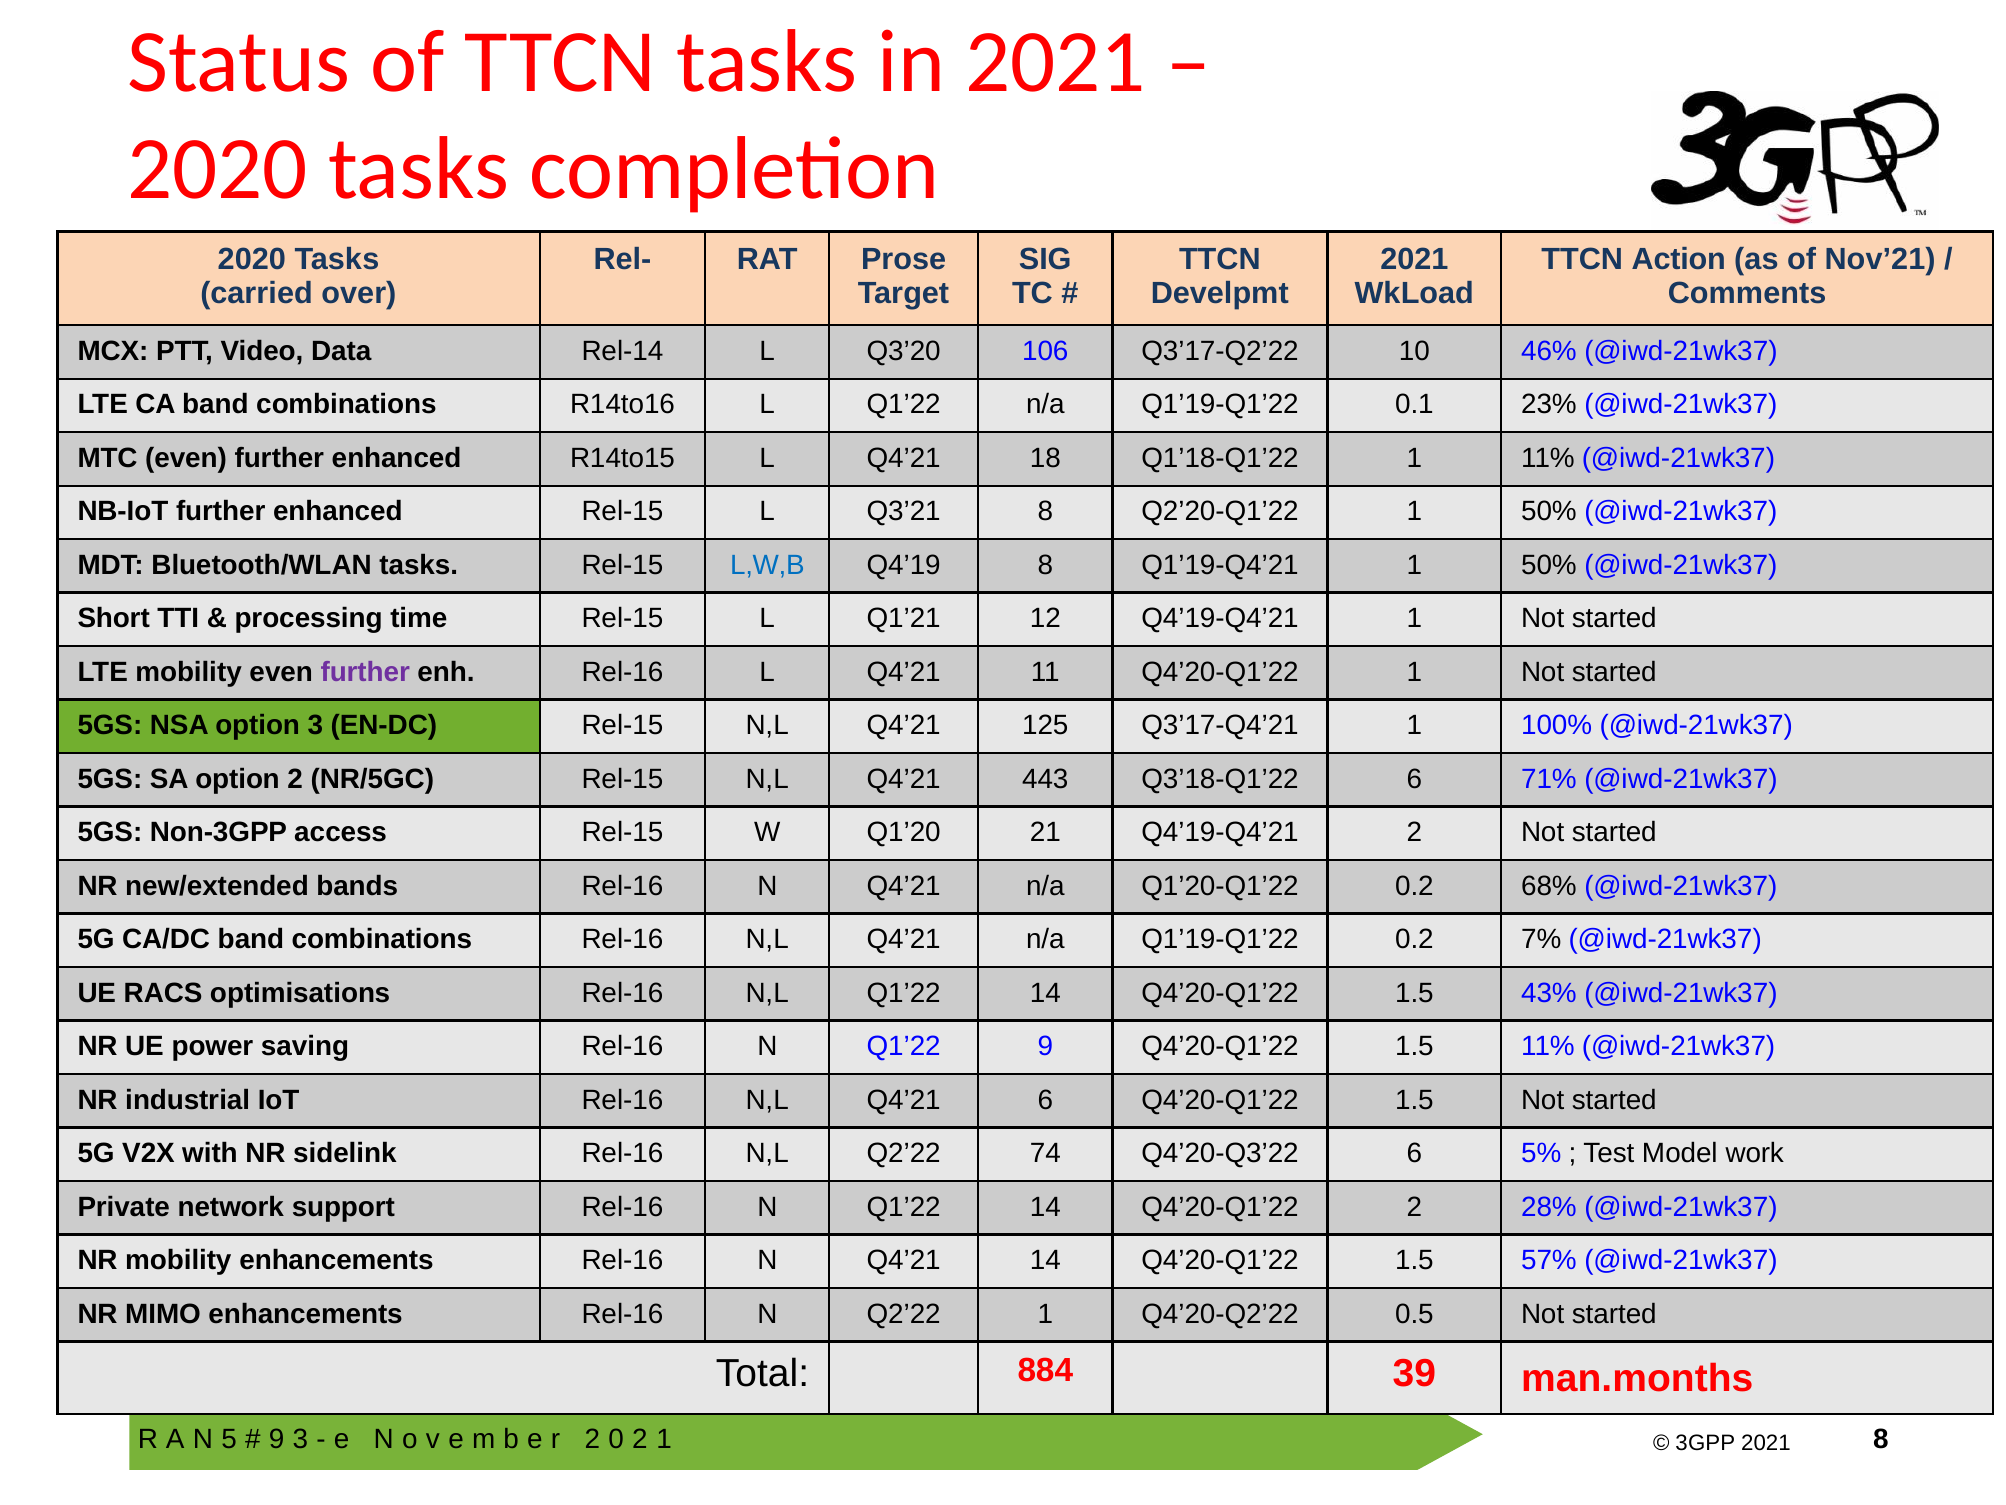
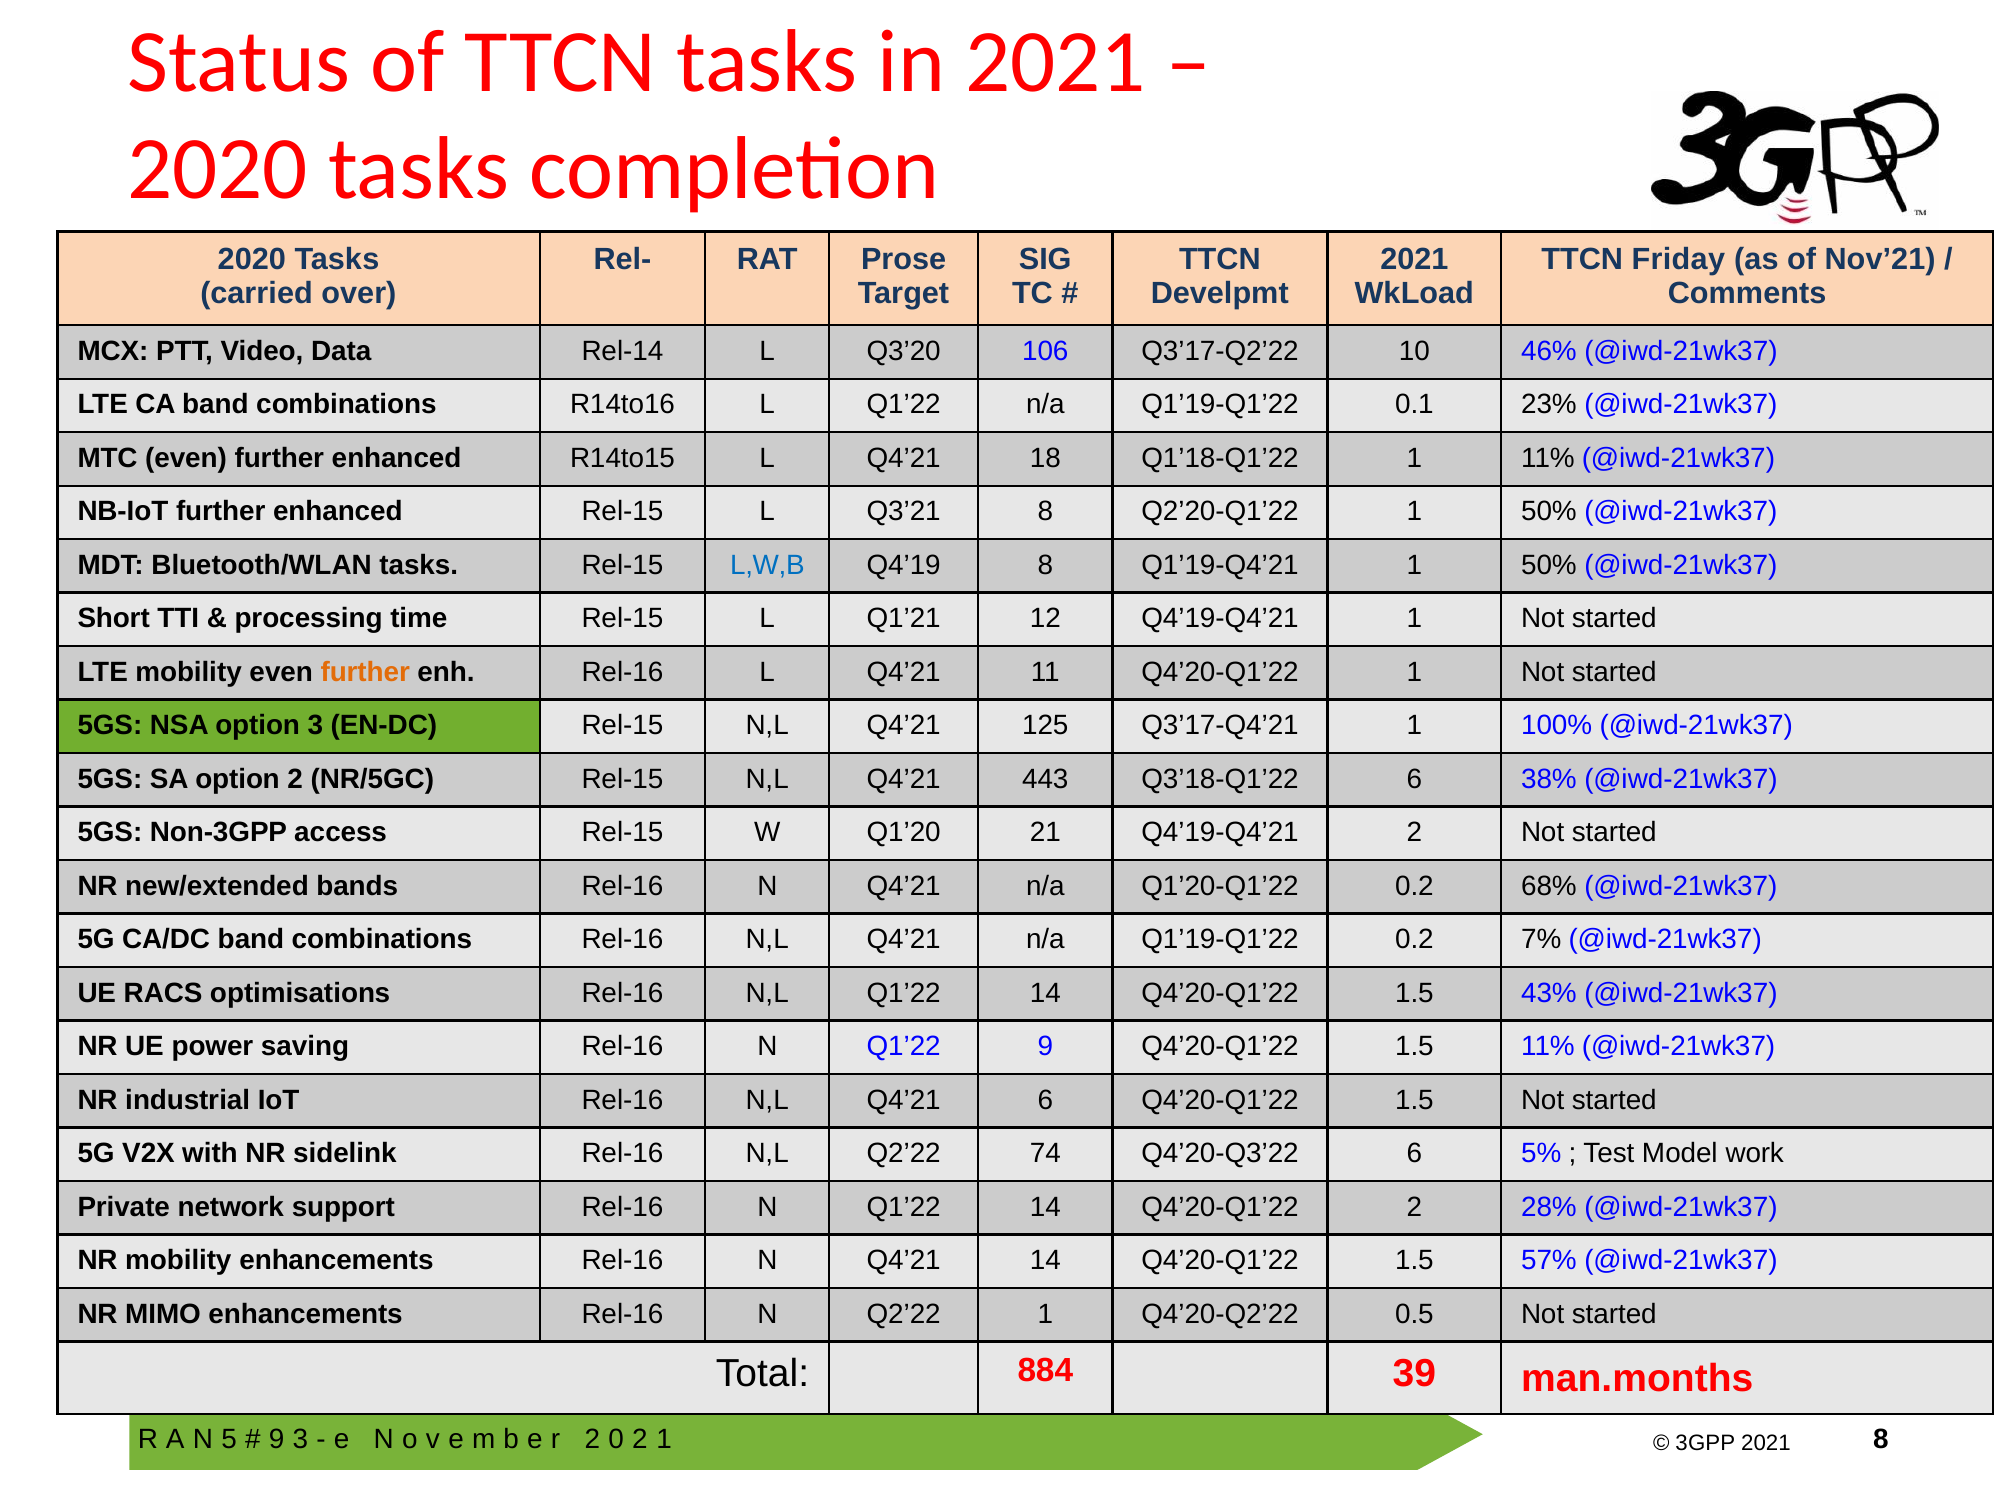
Action: Action -> Friday
further at (365, 672) colour: purple -> orange
71%: 71% -> 38%
